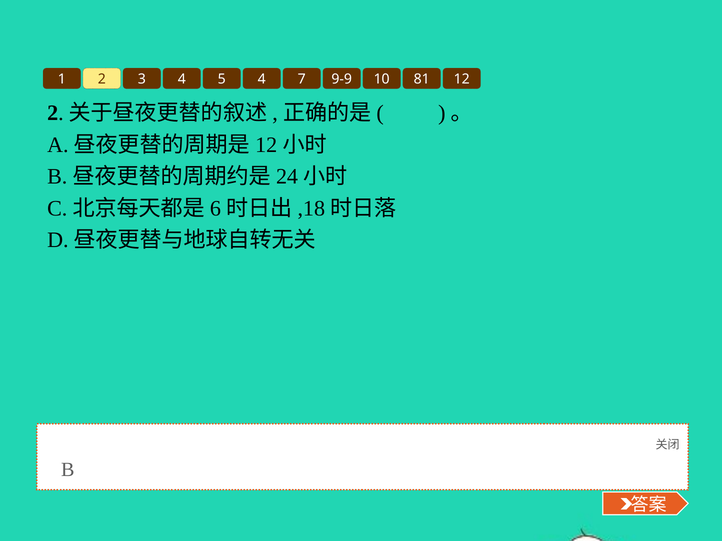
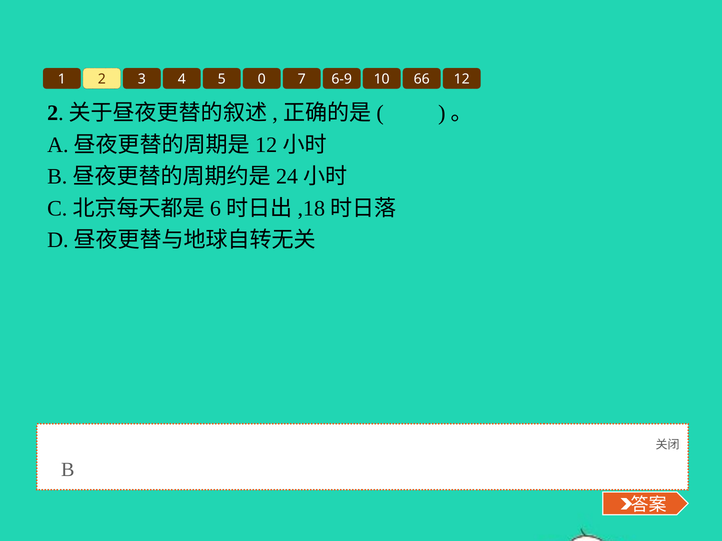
5 4: 4 -> 0
9-9: 9-9 -> 6-9
81: 81 -> 66
